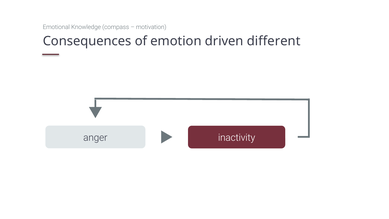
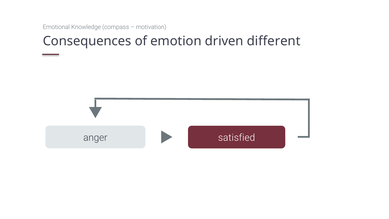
inactivity: inactivity -> satisfied
